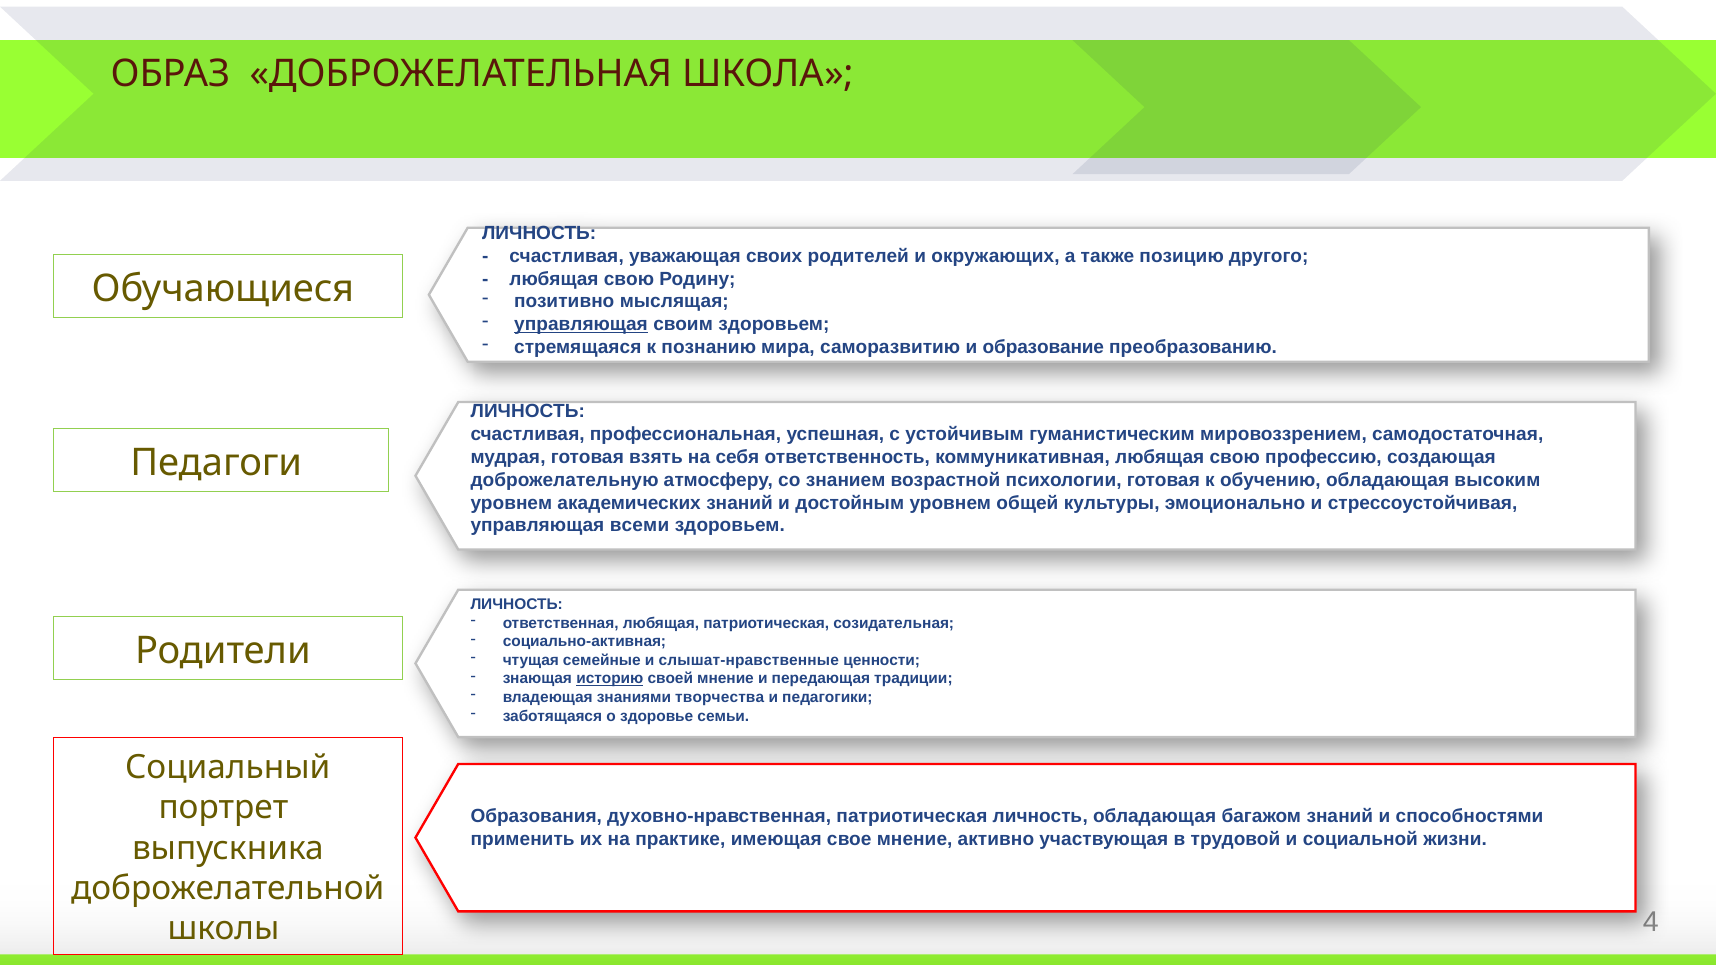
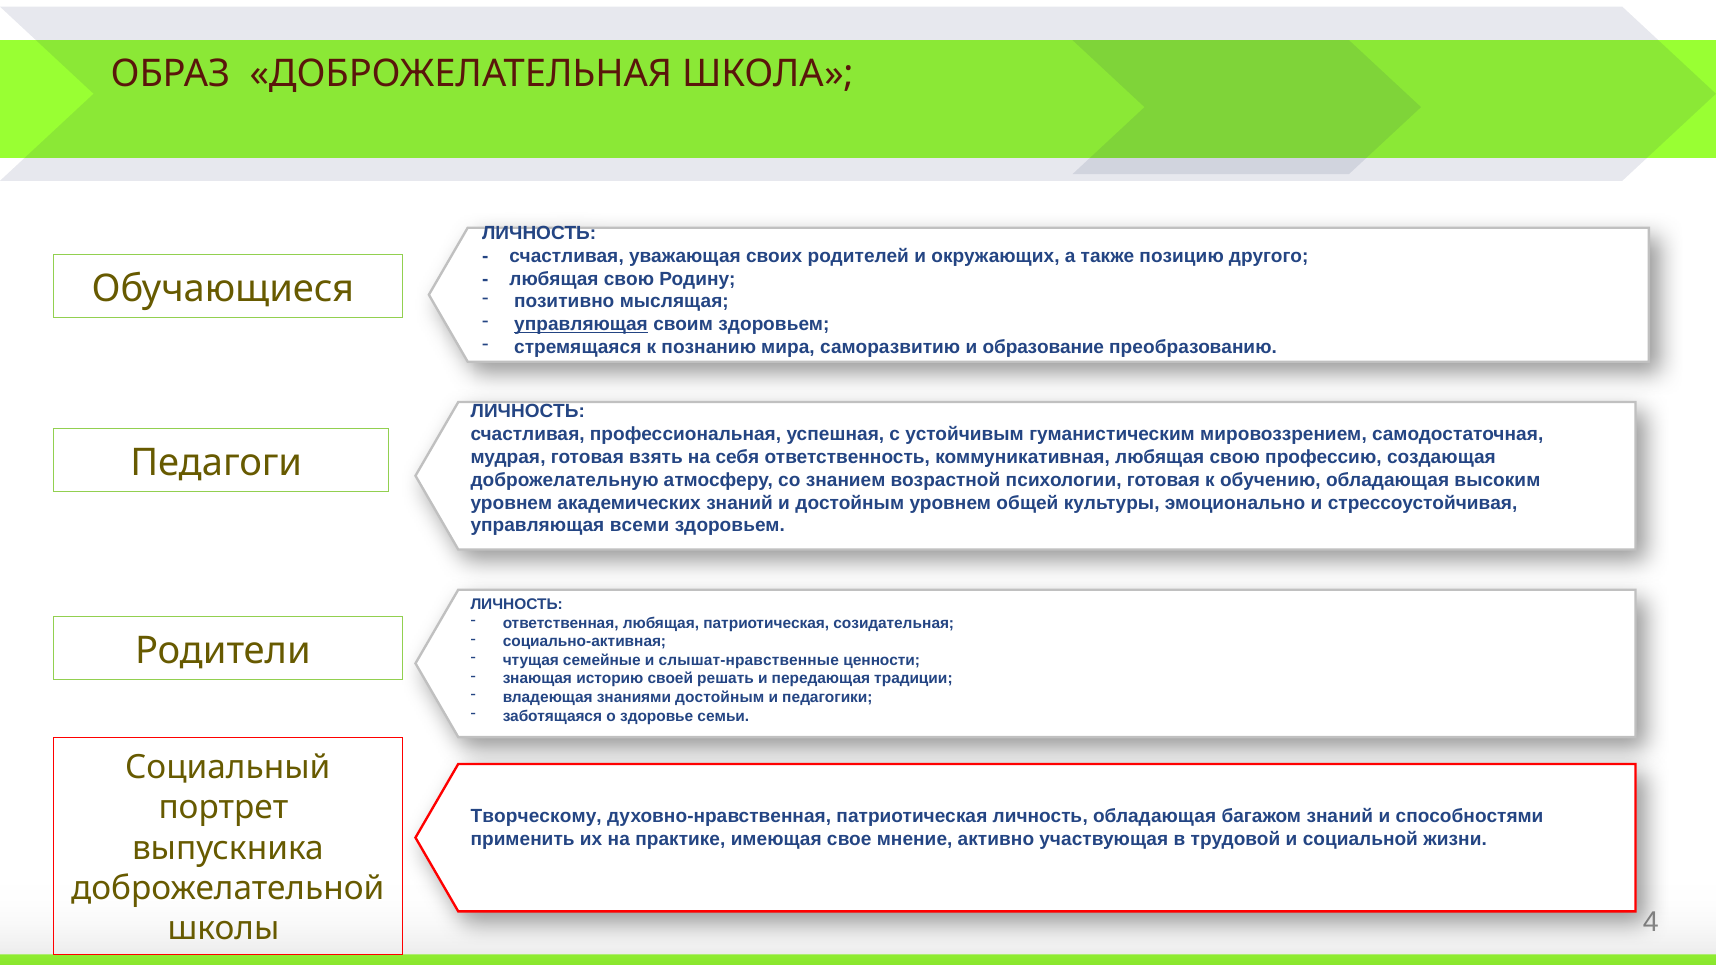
историю underline: present -> none
своей мнение: мнение -> решать
знаниями творчества: творчества -> достойным
Образования: Образования -> Творческому
